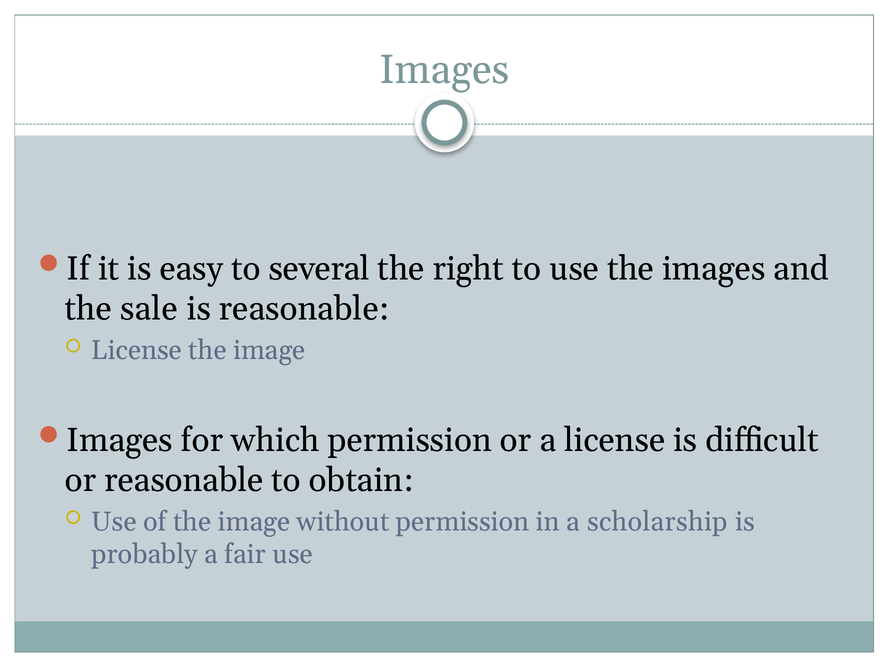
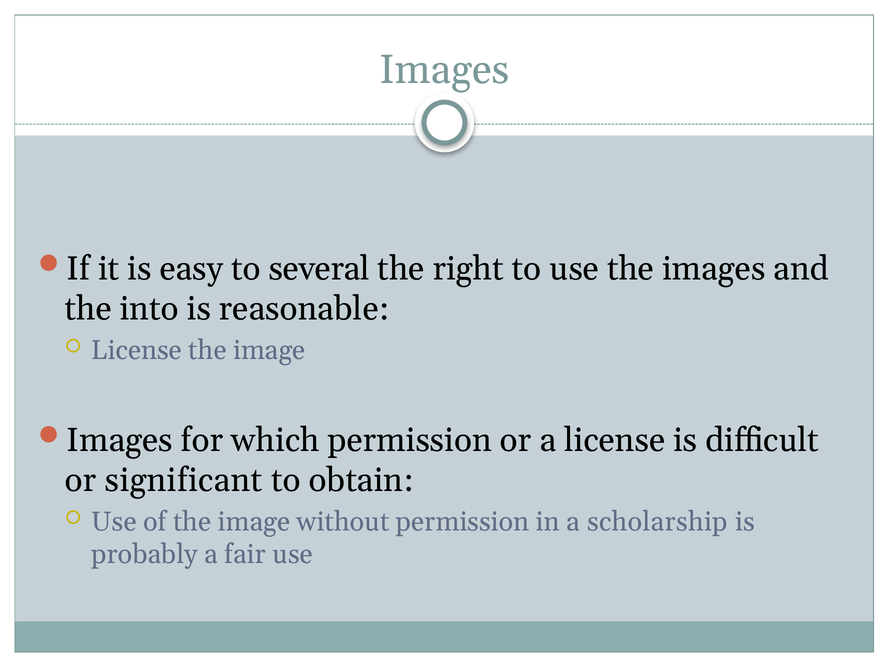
sale: sale -> into
or reasonable: reasonable -> significant
